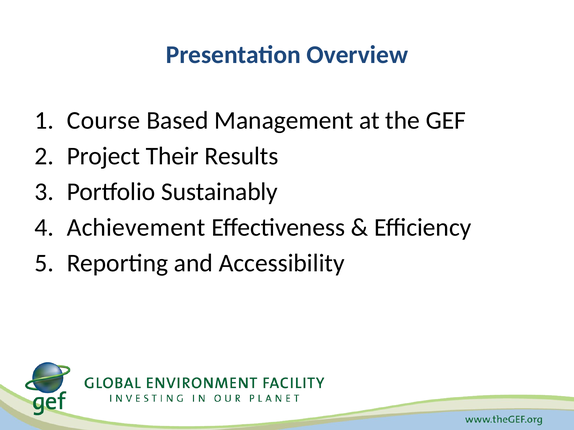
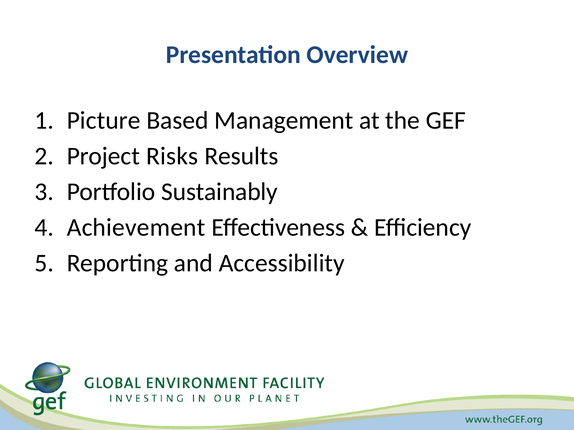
Course: Course -> Picture
Their: Their -> Risks
